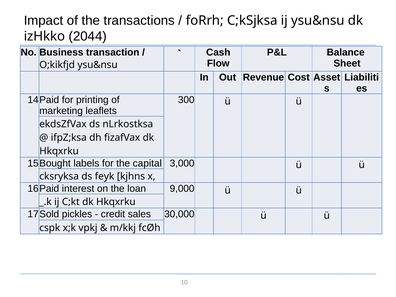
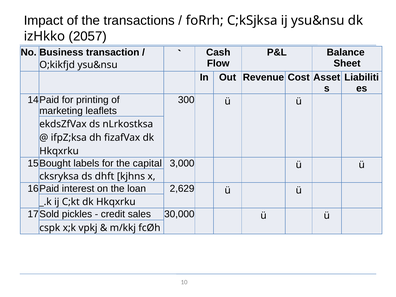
2044: 2044 -> 2057
feyk: feyk -> dhft
9,000: 9,000 -> 2,629
